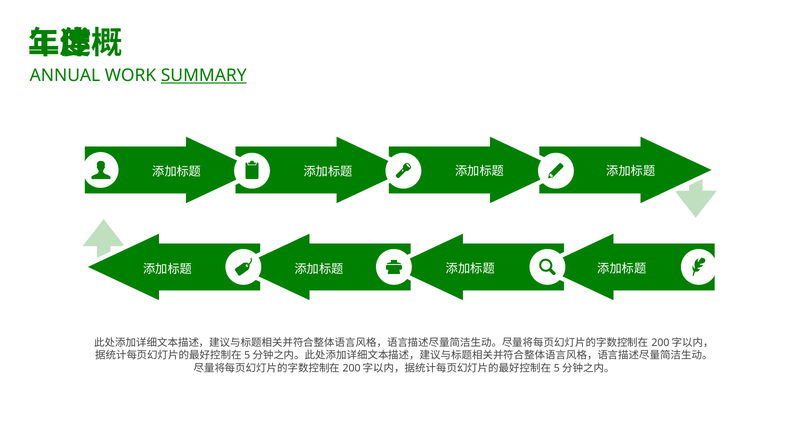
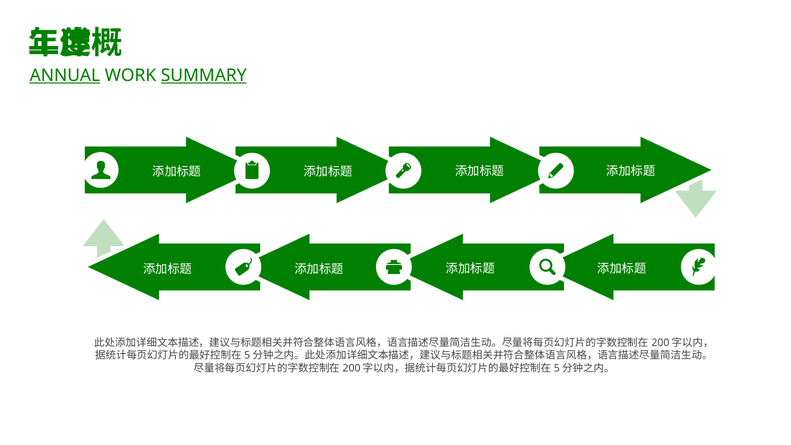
ANNUAL underline: none -> present
